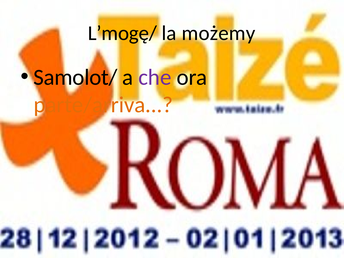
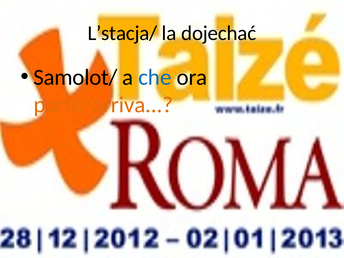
L’mogę/: L’mogę/ -> L’stacja/
możemy: możemy -> dojechać
che colour: purple -> blue
